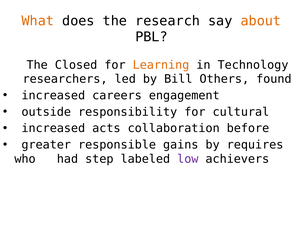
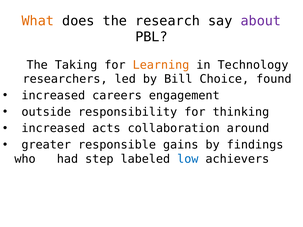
about colour: orange -> purple
Closed: Closed -> Taking
Others: Others -> Choice
cultural: cultural -> thinking
before: before -> around
requires: requires -> findings
low colour: purple -> blue
